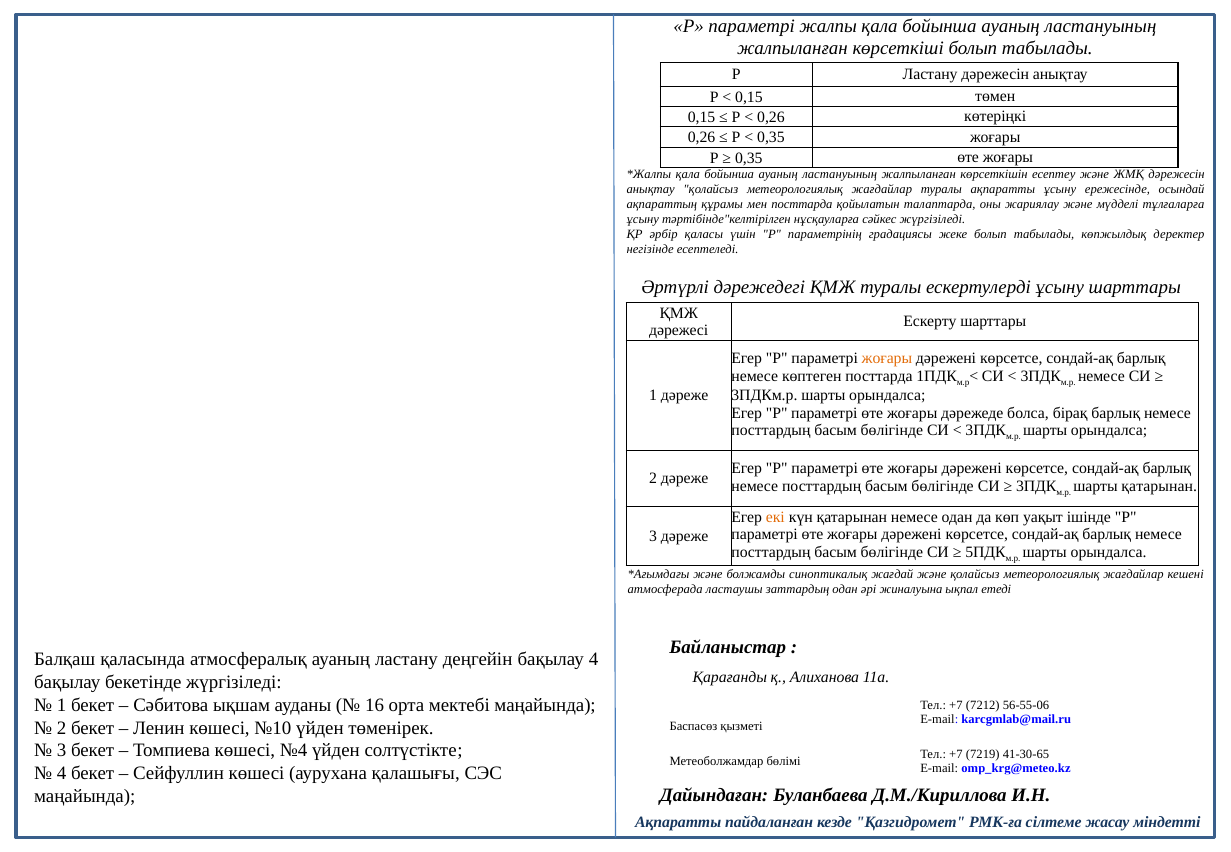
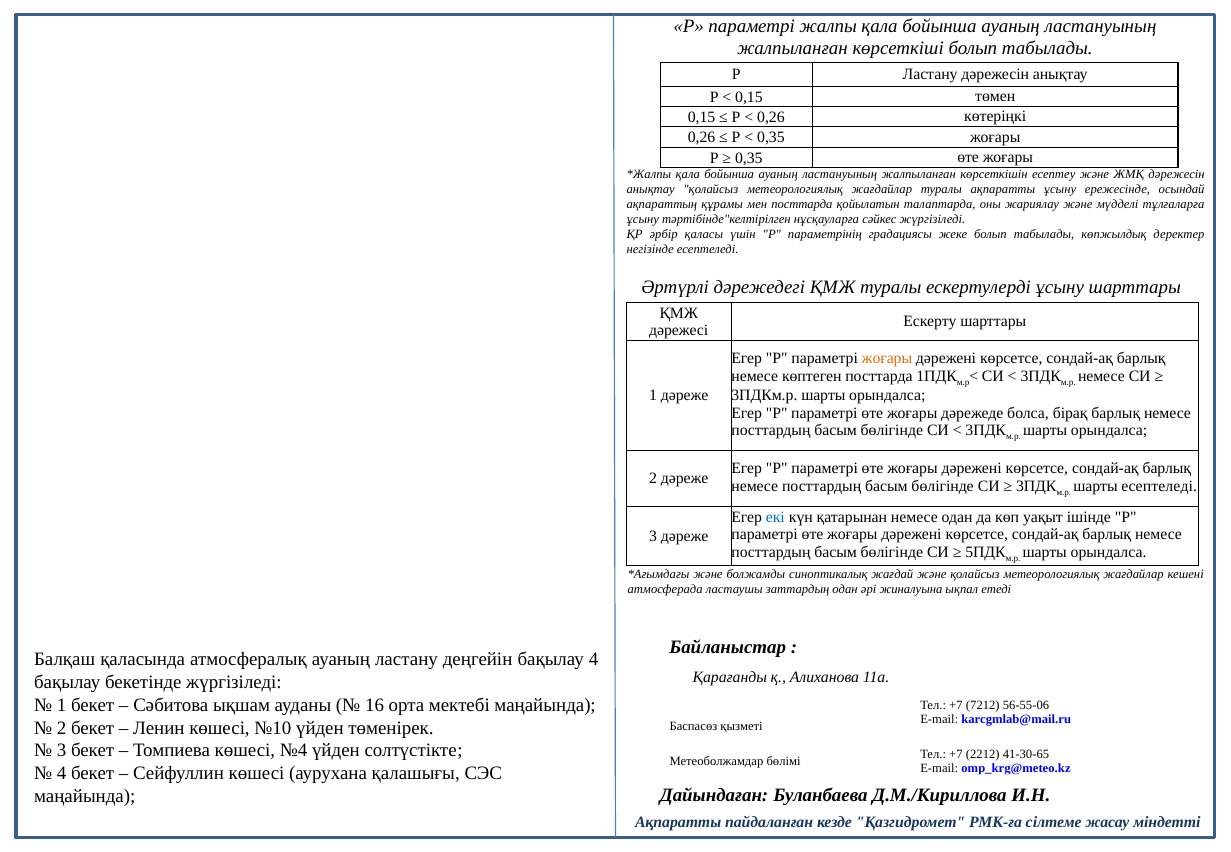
шарты қатарынан: қатарынан -> есептеледі
екі colour: orange -> blue
7219: 7219 -> 2212
